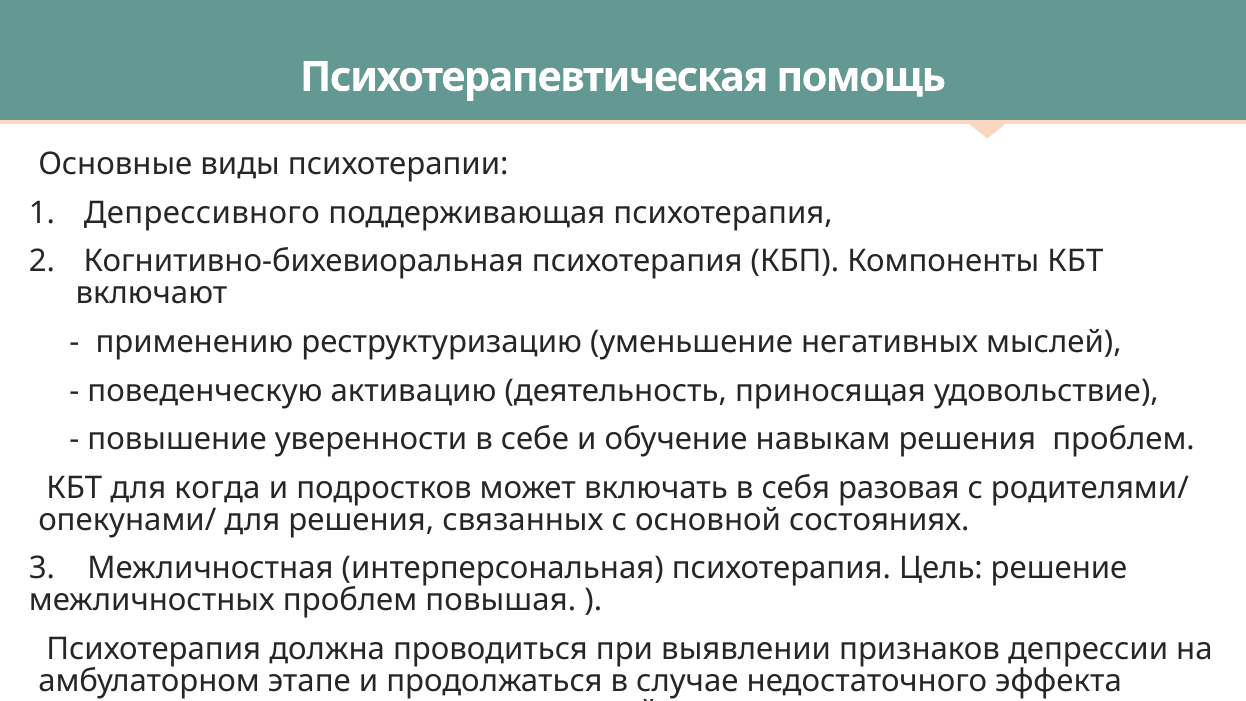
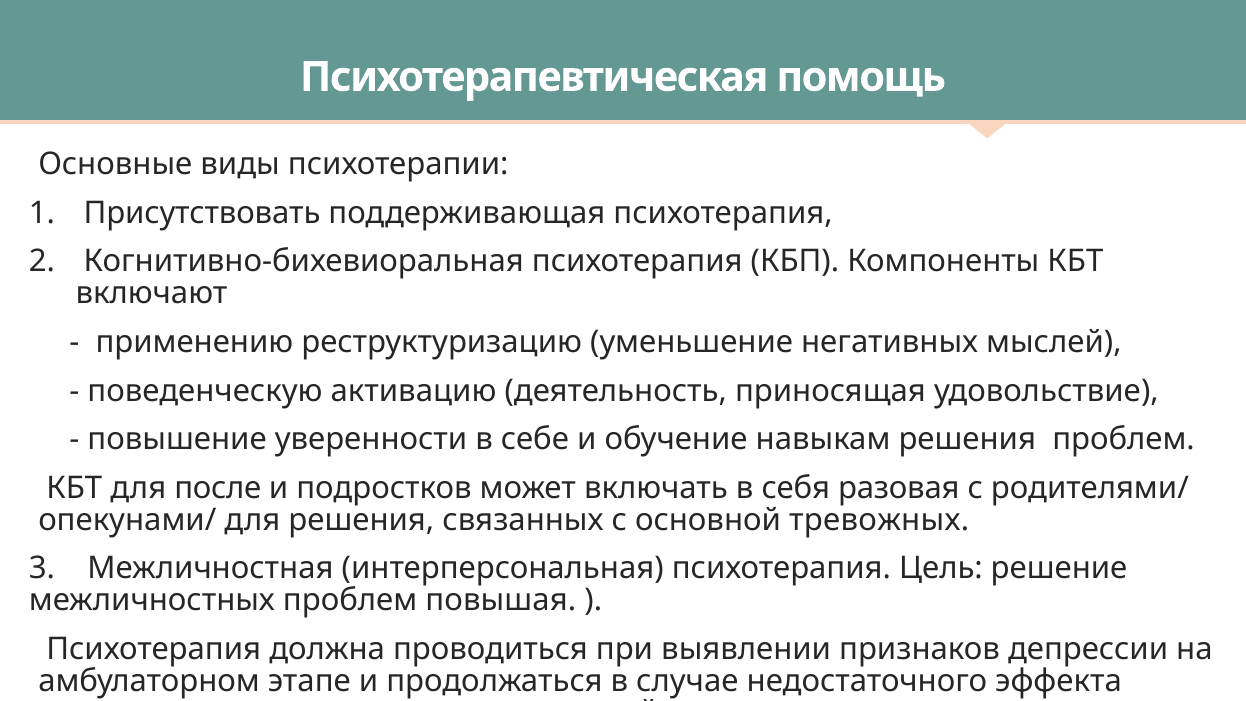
Депрессивного: Депрессивного -> Присутствовать
для когда: когда -> после
состояниях: состояниях -> тревожных
